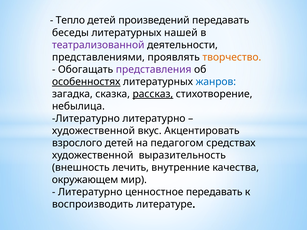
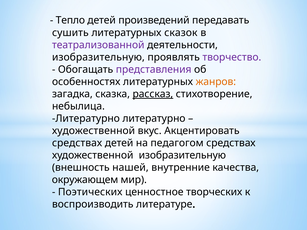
беседы: беседы -> сушить
нашей: нашей -> сказок
представлениями at (98, 57): представлениями -> изобразительную
творчество colour: orange -> purple
особенностях underline: present -> none
жанров colour: blue -> orange
взрослого at (77, 143): взрослого -> средствах
художественной выразительность: выразительность -> изобразительную
лечить: лечить -> нашей
Литературно at (90, 192): Литературно -> Поэтических
ценностное передавать: передавать -> творческих
